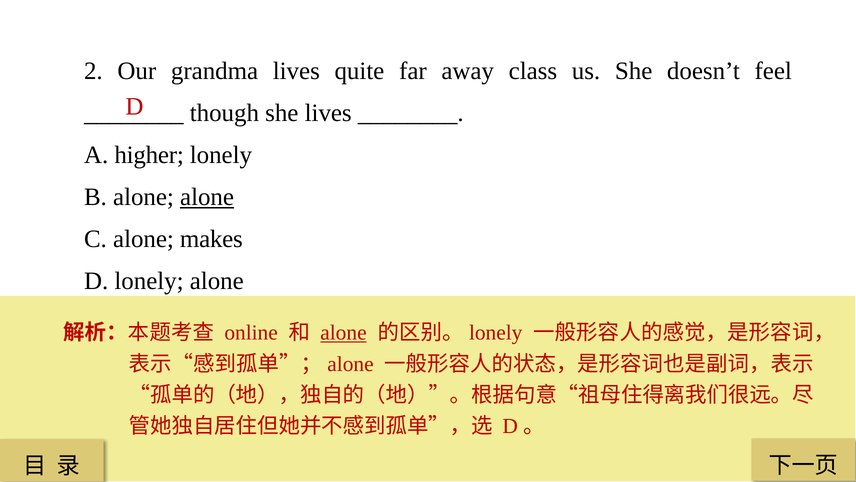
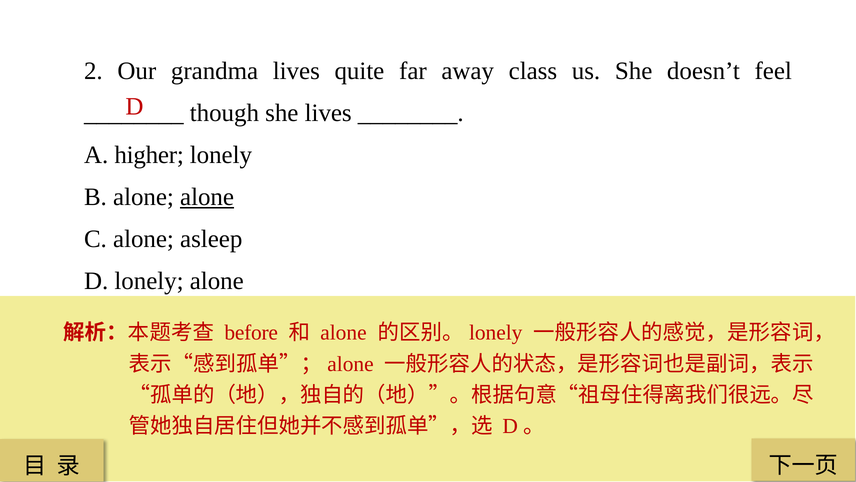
makes: makes -> asleep
online: online -> before
alone at (343, 332) underline: present -> none
